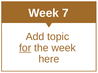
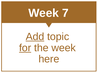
Add underline: none -> present
